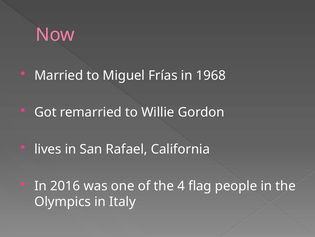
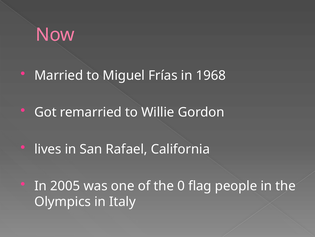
2016: 2016 -> 2005
4: 4 -> 0
